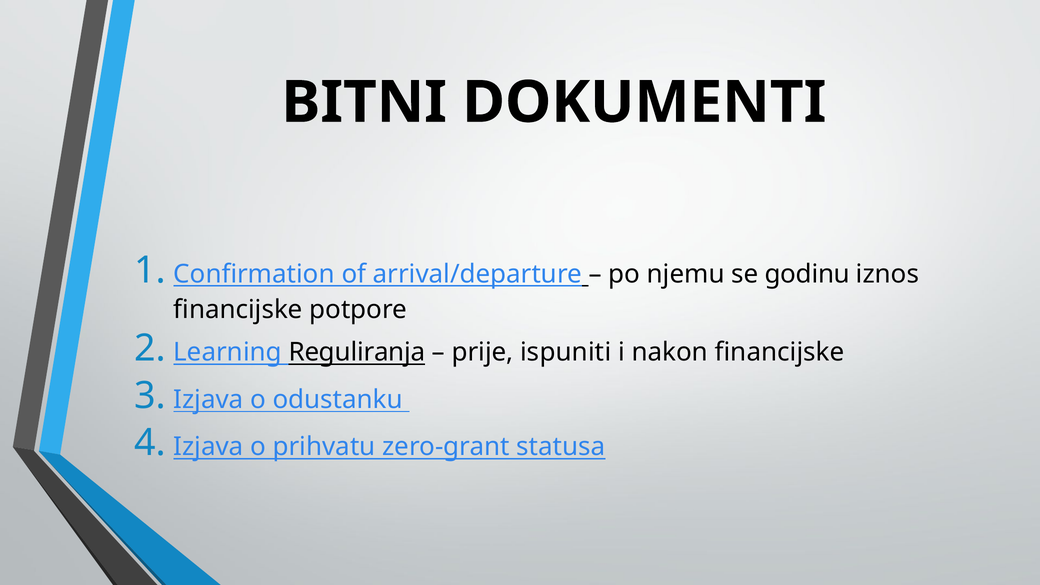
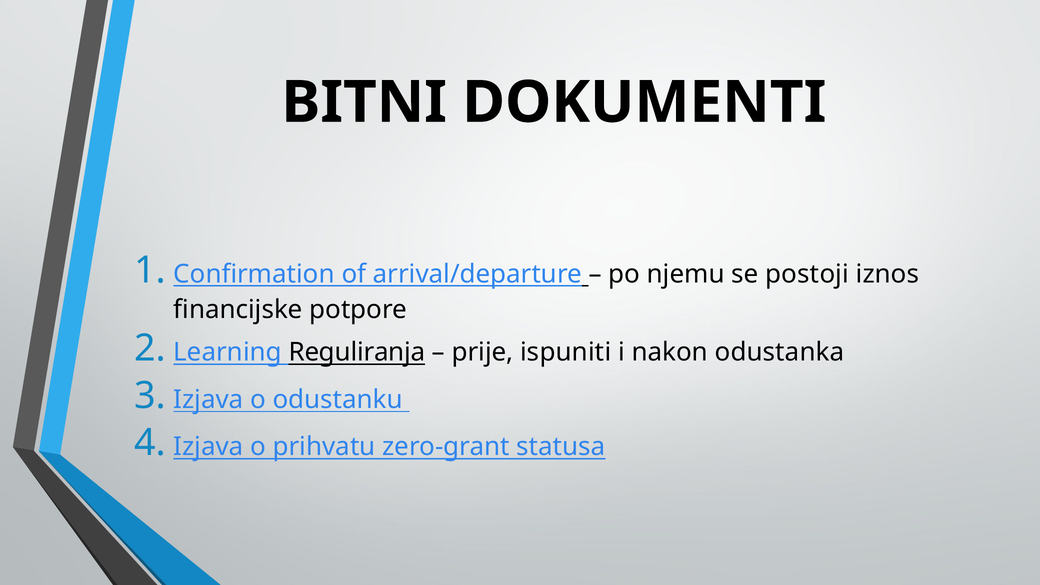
godinu: godinu -> postoji
nakon financijske: financijske -> odustanka
